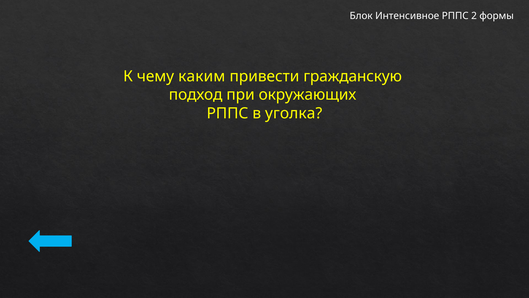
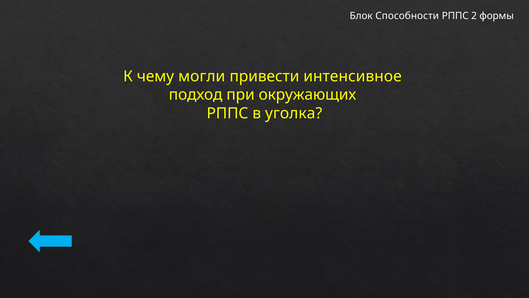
Интенсивное: Интенсивное -> Способности
каким: каким -> могли
гражданскую: гражданскую -> интенсивное
